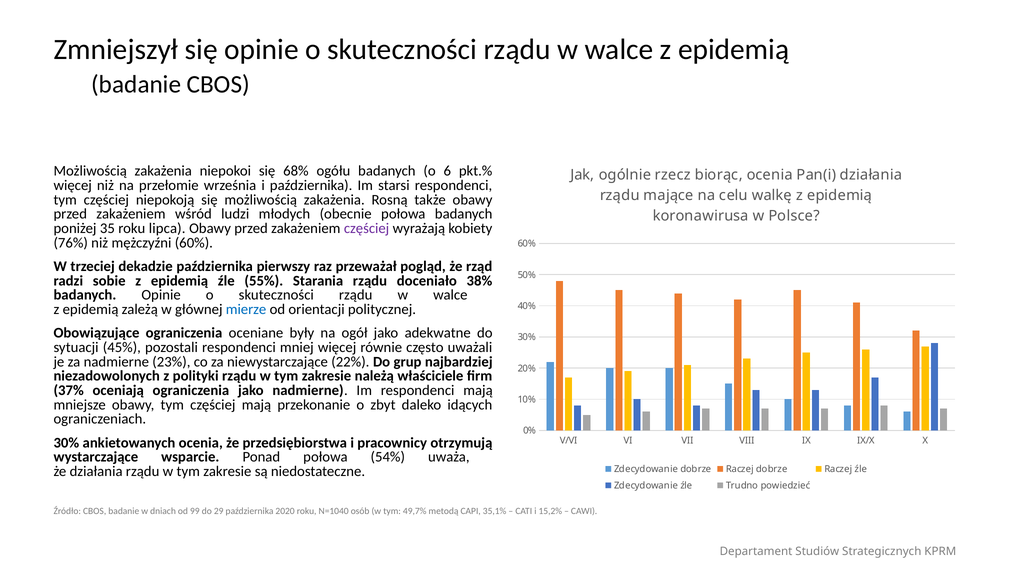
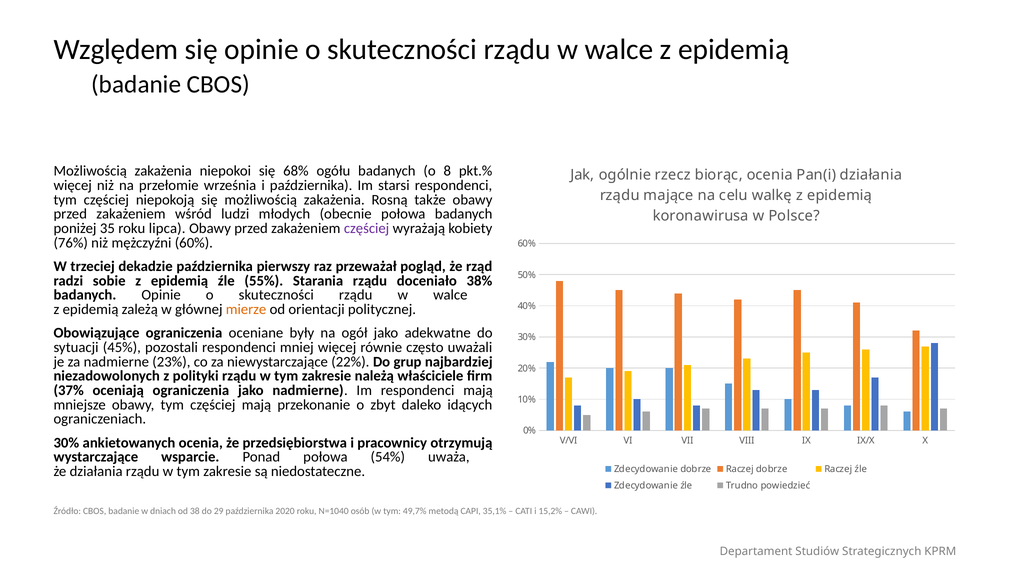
Zmniejszył: Zmniejszył -> Względem
6: 6 -> 8
mierze colour: blue -> orange
99: 99 -> 38
